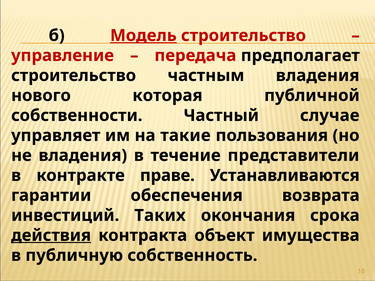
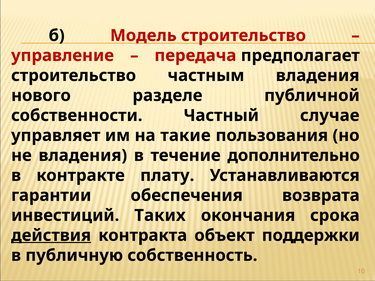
Модель underline: present -> none
которая: которая -> разделе
представители: представители -> дополнительно
праве: праве -> плату
имущества: имущества -> поддержки
